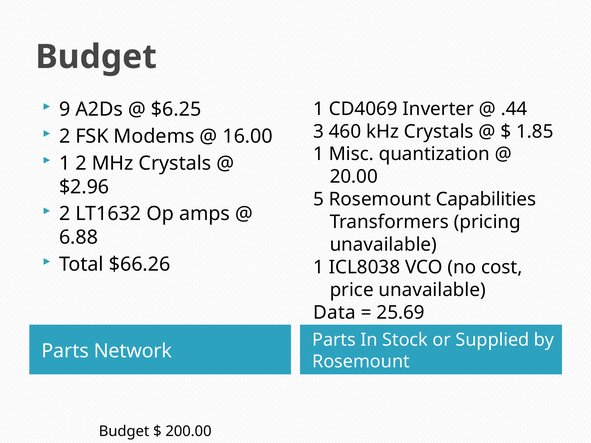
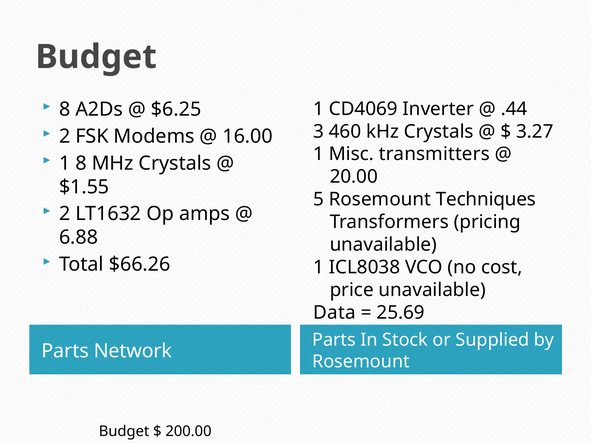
9 at (65, 109): 9 -> 8
1.85: 1.85 -> 3.27
quantization: quantization -> transmitters
1 2: 2 -> 8
$2.96: $2.96 -> $1.55
Capabilities: Capabilities -> Techniques
